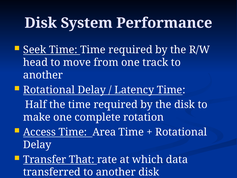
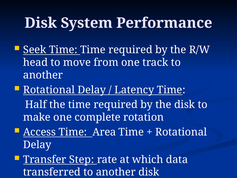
That: That -> Step
